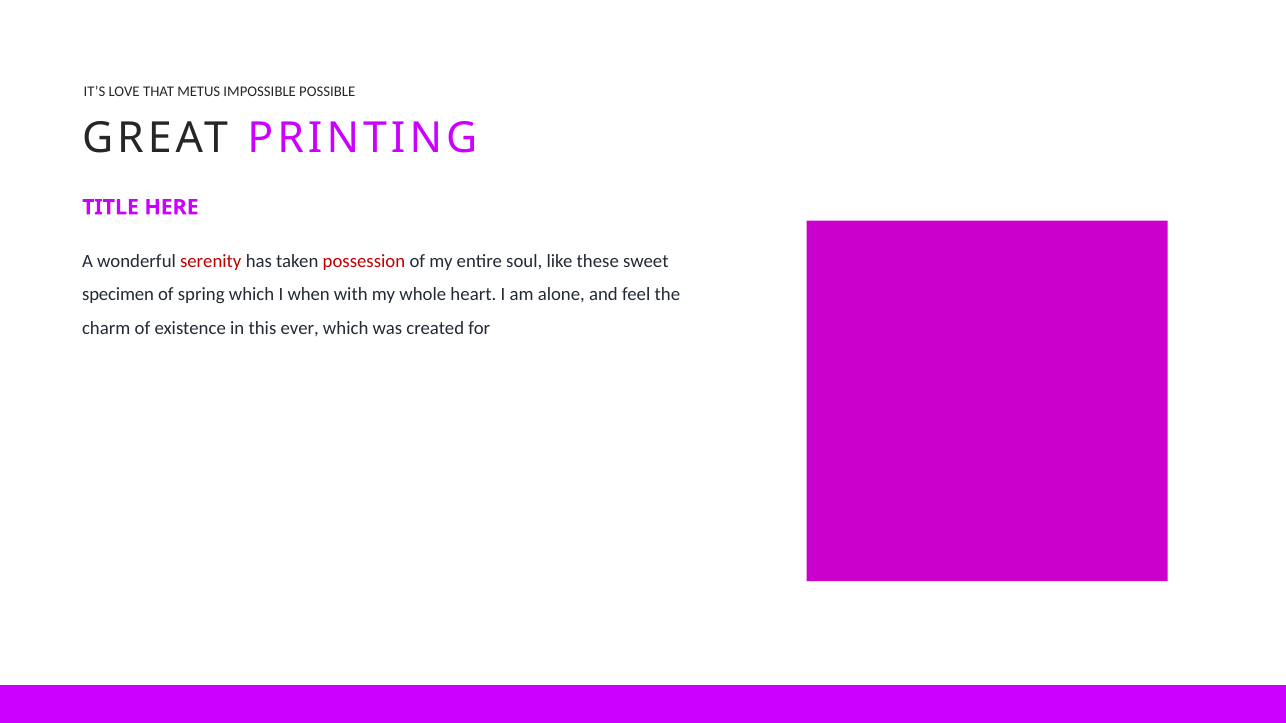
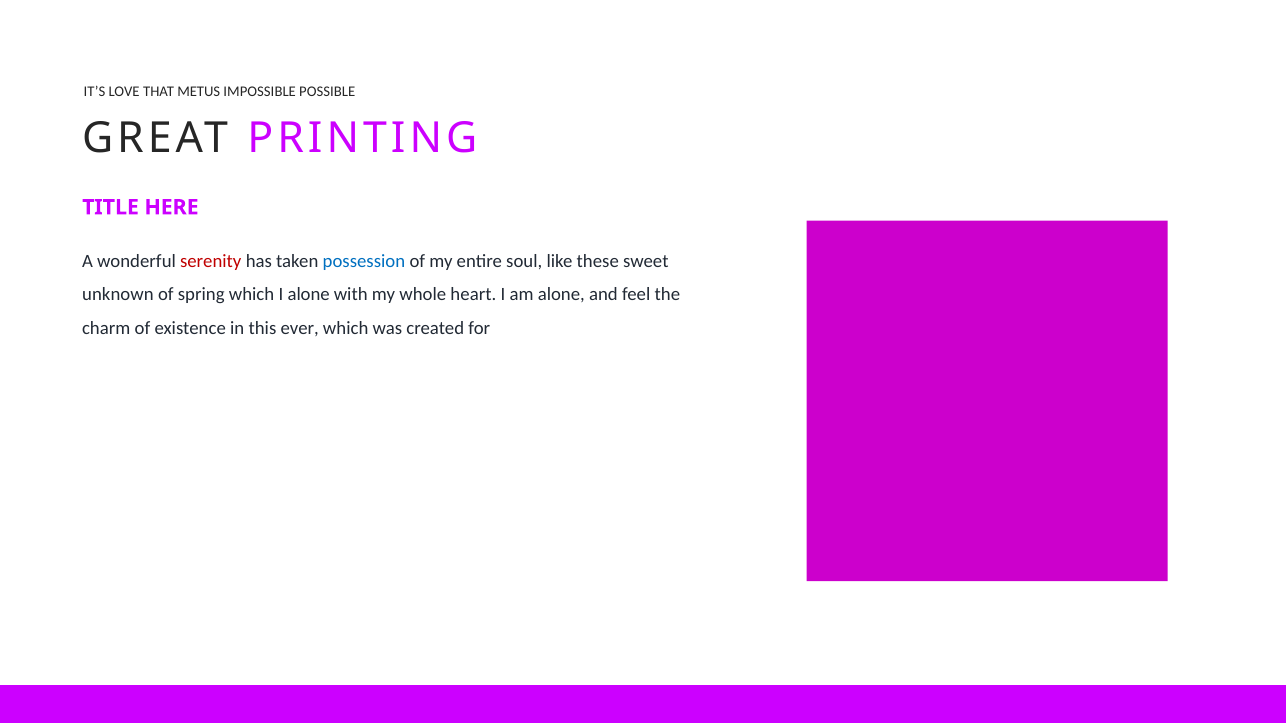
possession colour: red -> blue
specimen: specimen -> unknown
I when: when -> alone
